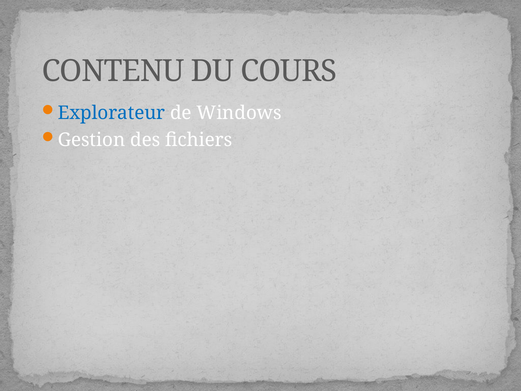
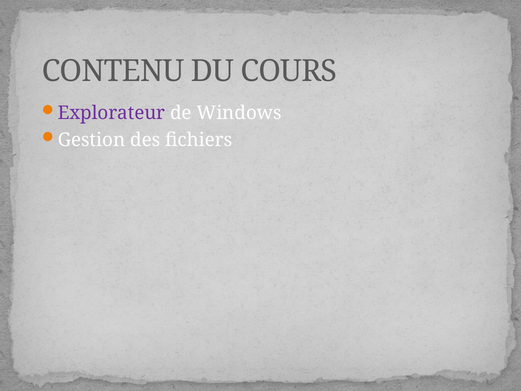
Explorateur colour: blue -> purple
